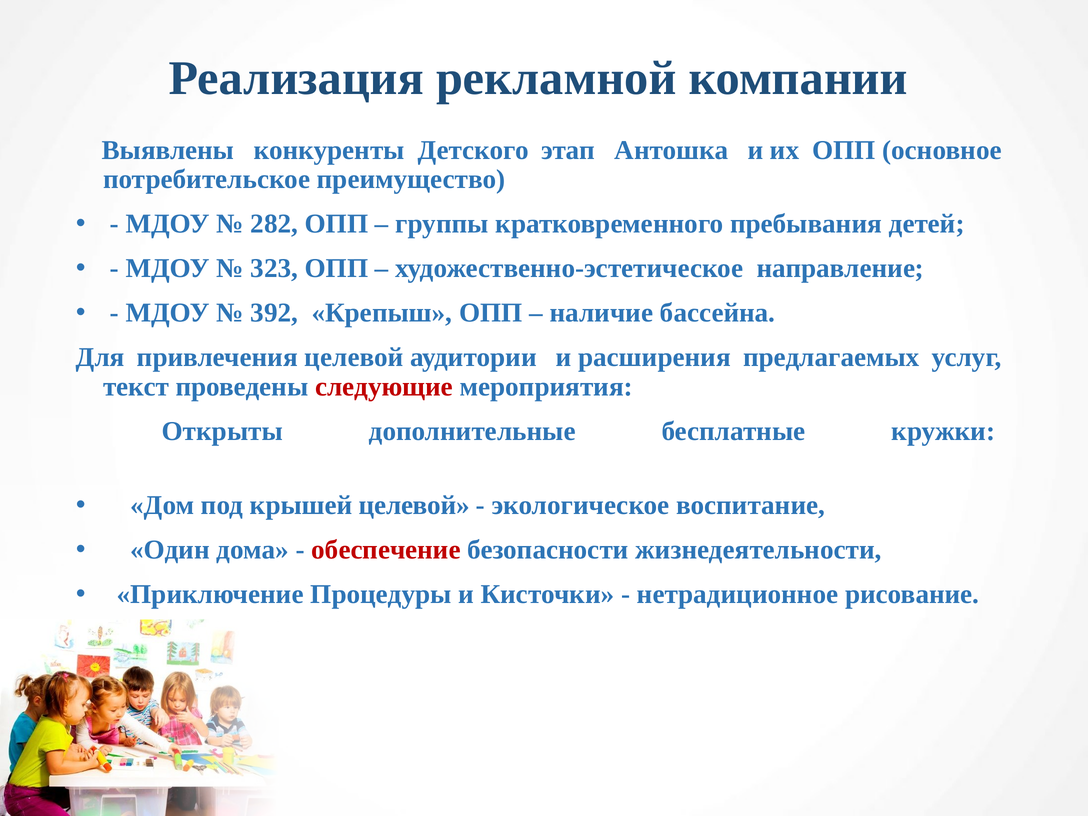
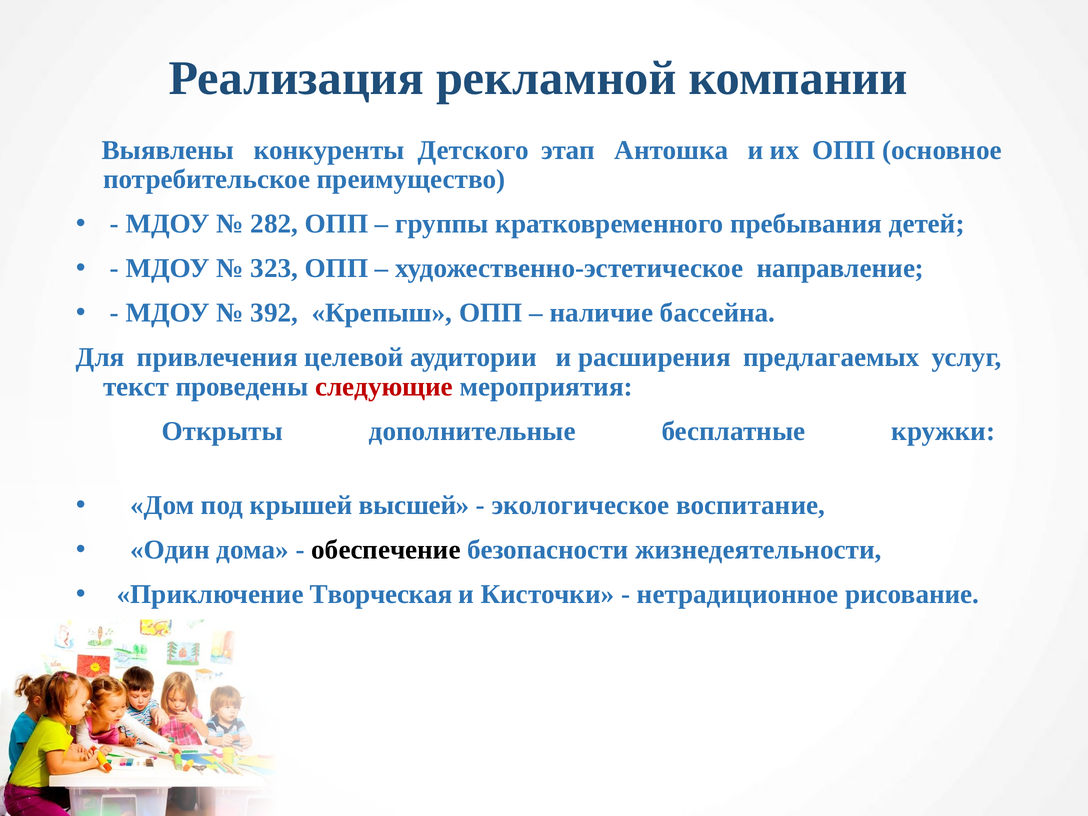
крышей целевой: целевой -> высшей
обеспечение colour: red -> black
Процедуры: Процедуры -> Творческая
